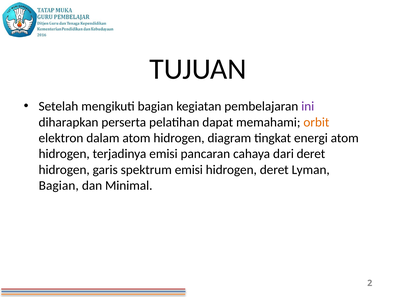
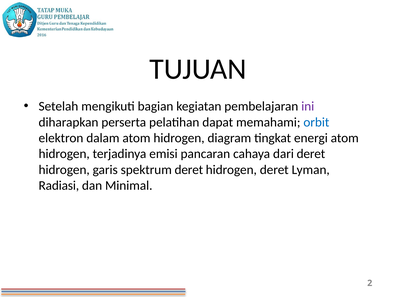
orbit colour: orange -> blue
spektrum emisi: emisi -> deret
Bagian at (59, 186): Bagian -> Radiasi
